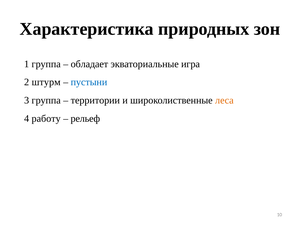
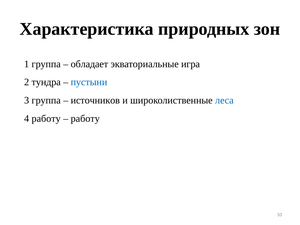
штурм: штурм -> тундра
территории: территории -> источников
леса colour: orange -> blue
рельеф at (85, 118): рельеф -> работу
